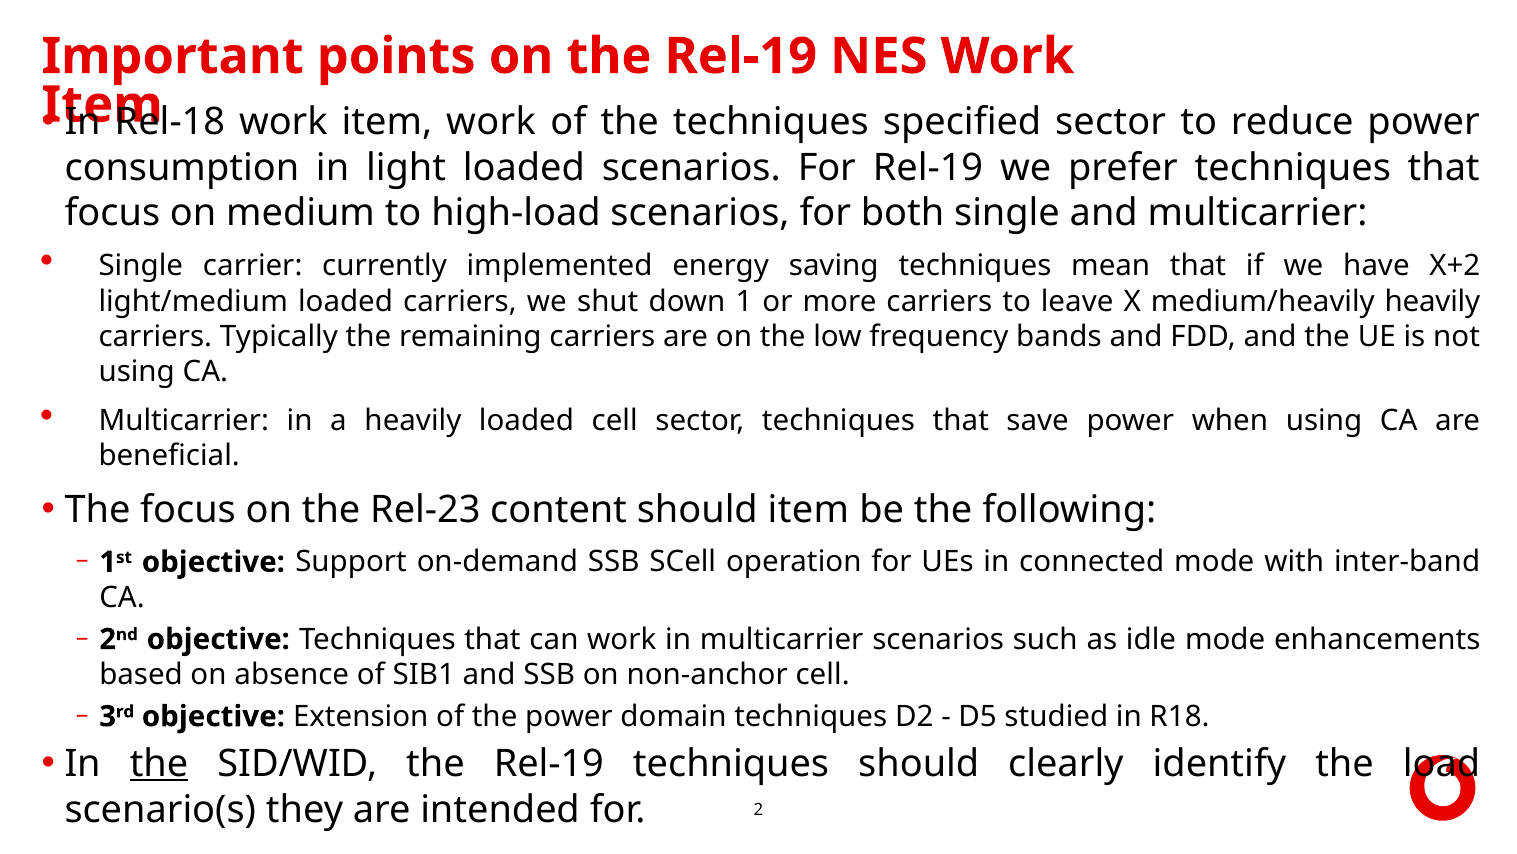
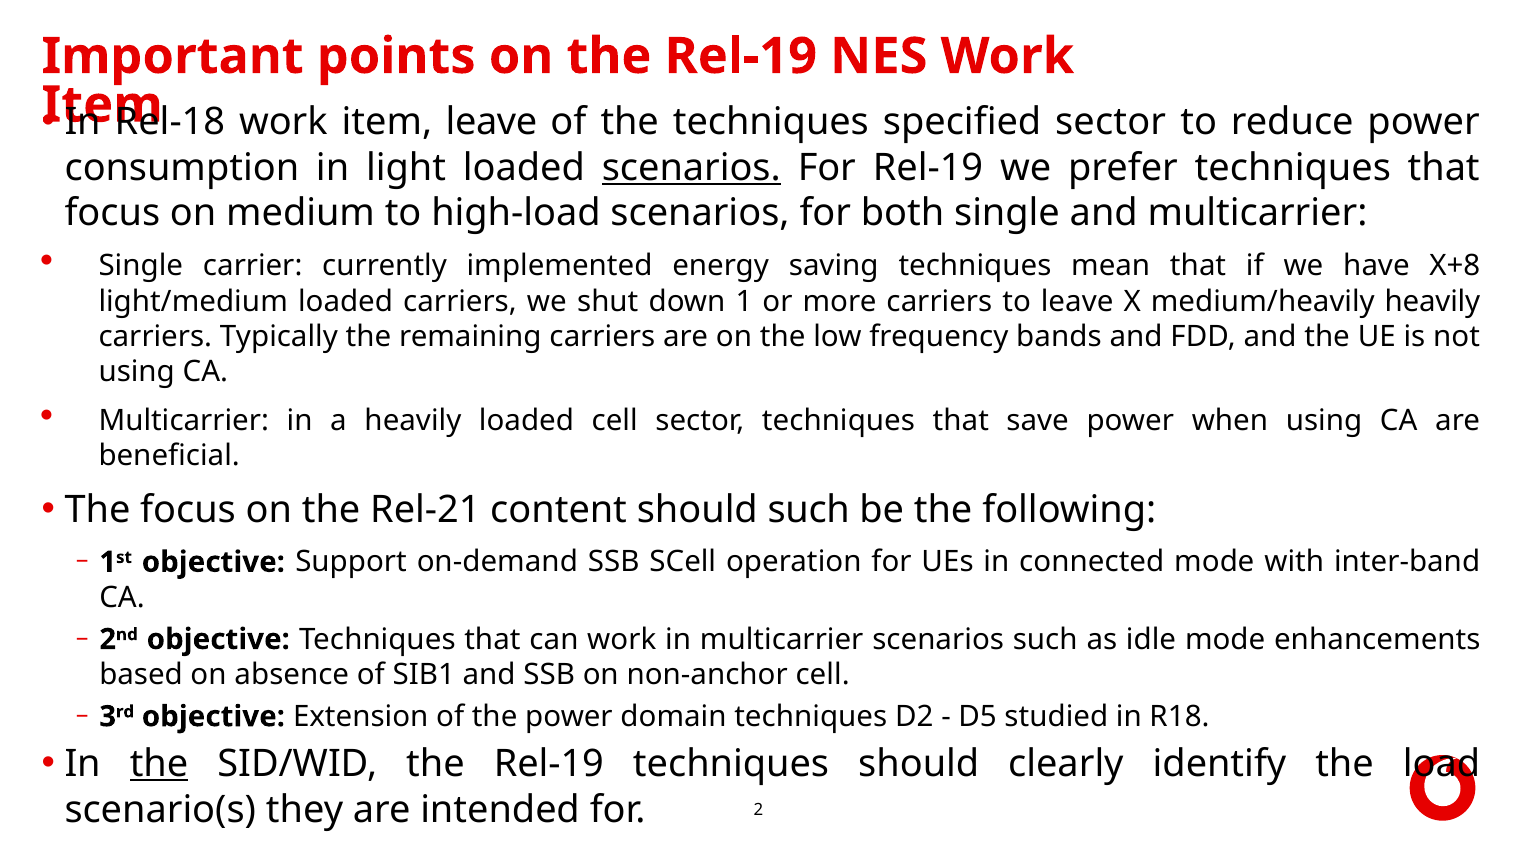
item work: work -> leave
scenarios at (691, 168) underline: none -> present
X+2: X+2 -> X+8
Rel-23: Rel-23 -> Rel-21
should item: item -> such
